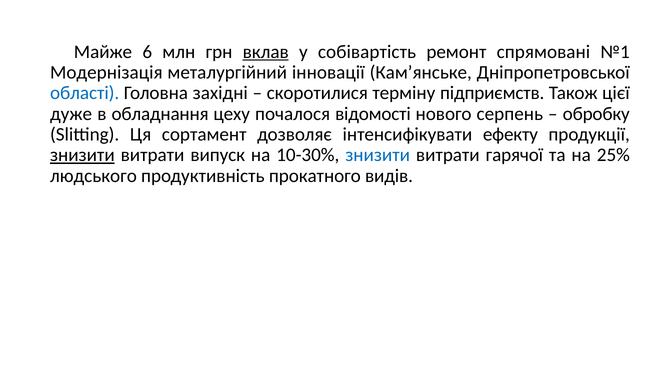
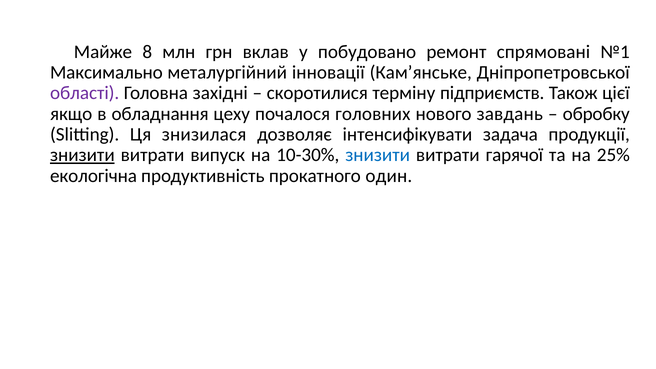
6: 6 -> 8
вклав underline: present -> none
собівартість: собівартість -> побудовано
Модернізація: Модернізація -> Максимально
області colour: blue -> purple
дуже: дуже -> якщо
відомості: відомості -> головних
серпень: серпень -> завдань
сортамент: сортамент -> знизилася
ефекту: ефекту -> задача
людського: людського -> екологічна
видів: видів -> один
